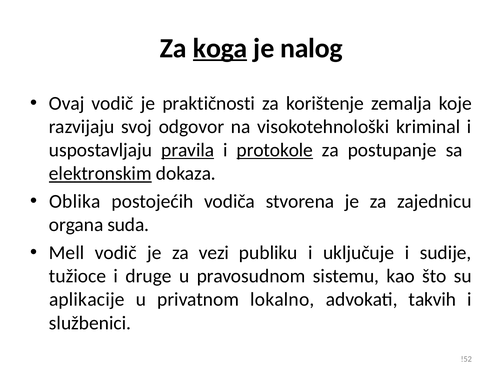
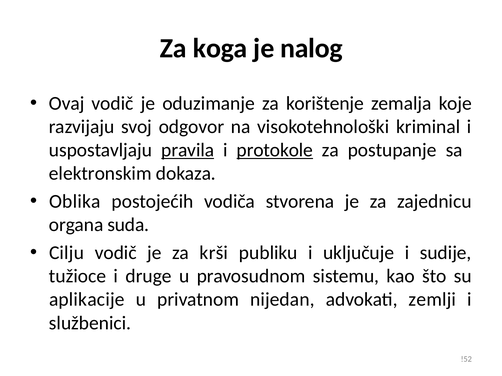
koga underline: present -> none
praktičnosti: praktičnosti -> oduzimanje
elektronskim underline: present -> none
Mell: Mell -> Cilju
vezi: vezi -> krši
lokalno: lokalno -> nijedan
takvih: takvih -> zemlji
